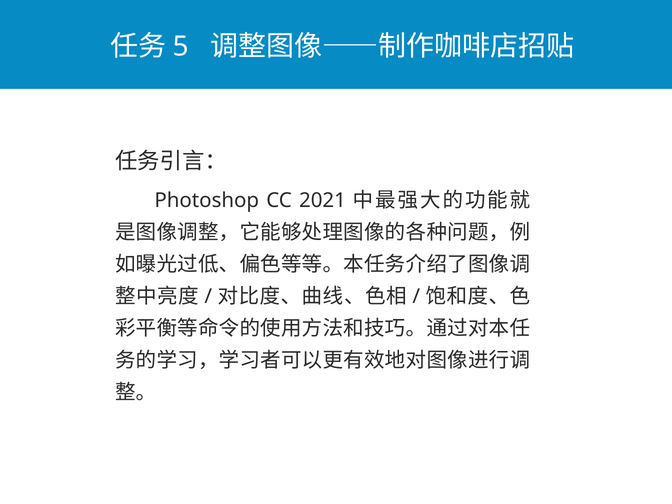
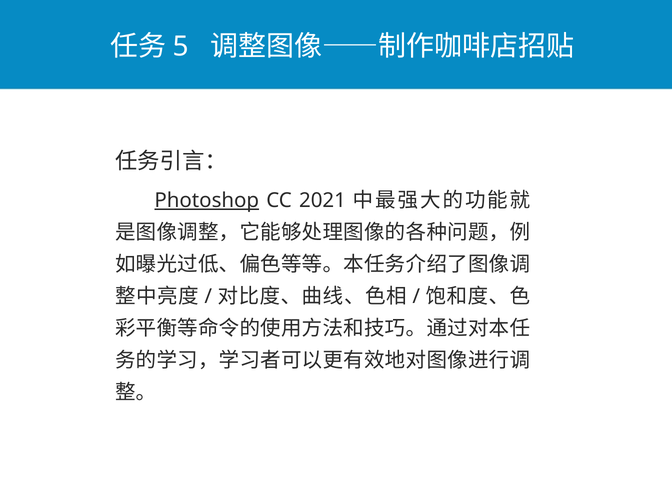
Photoshop underline: none -> present
